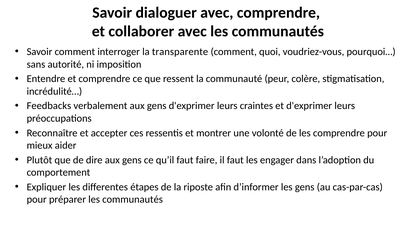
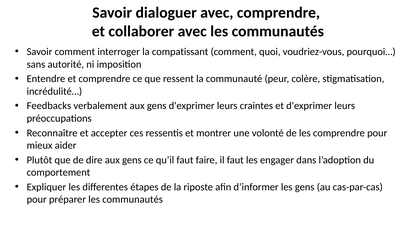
transparente: transparente -> compatissant
